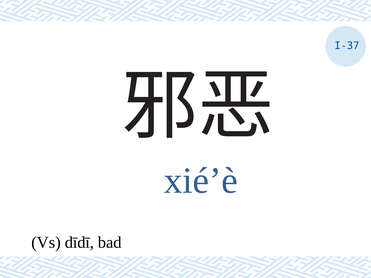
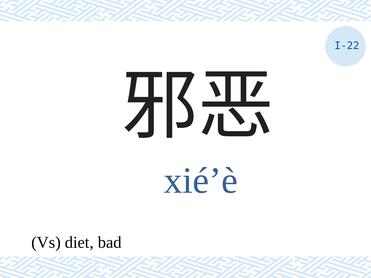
I-37: I-37 -> I-22
dīdī: dīdī -> diet
